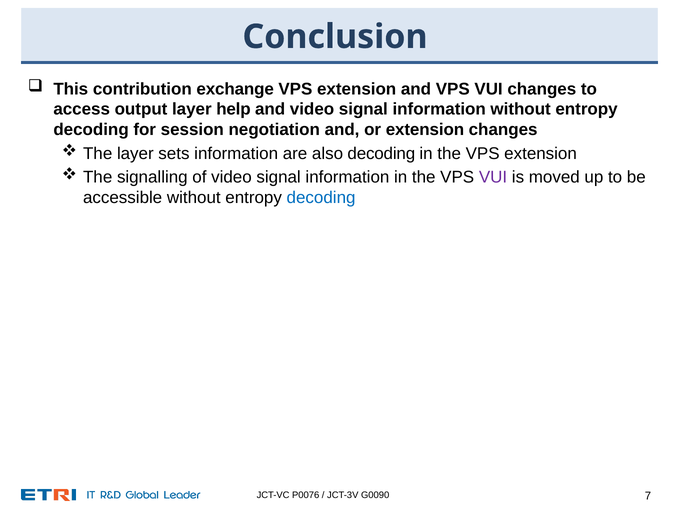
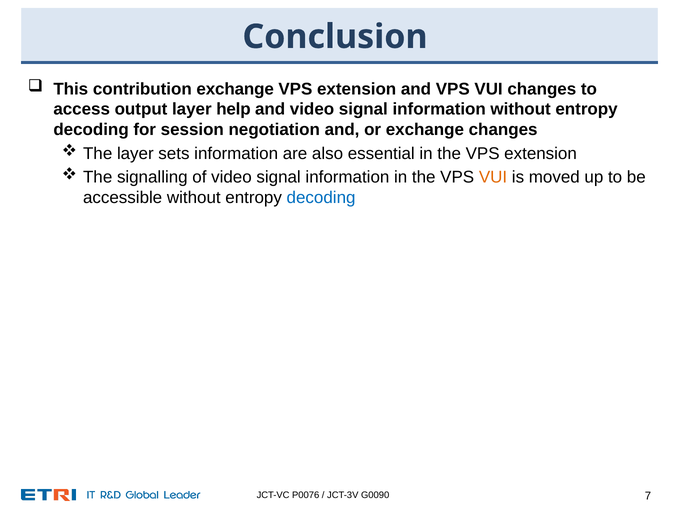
or extension: extension -> exchange
also decoding: decoding -> essential
VUI at (493, 177) colour: purple -> orange
